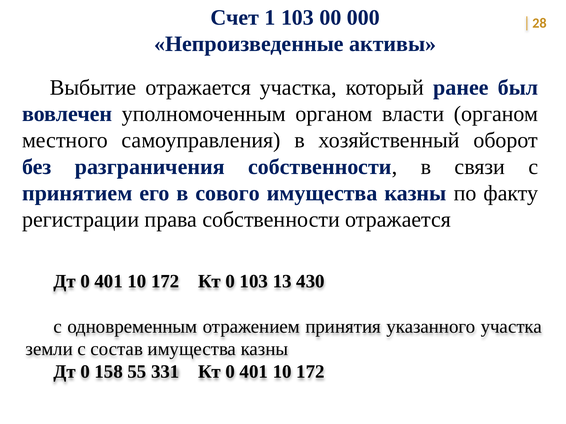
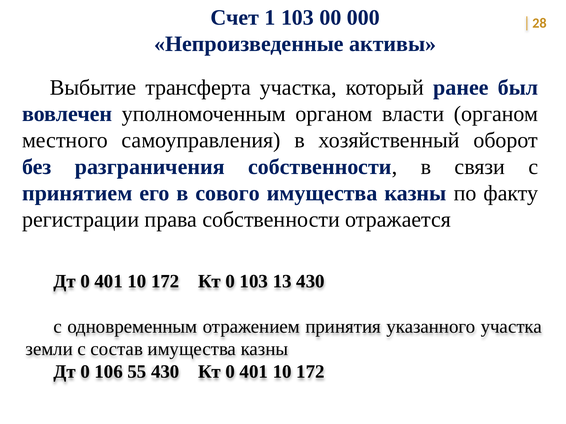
Выбытие отражается: отражается -> трансферта
158: 158 -> 106
55 331: 331 -> 430
